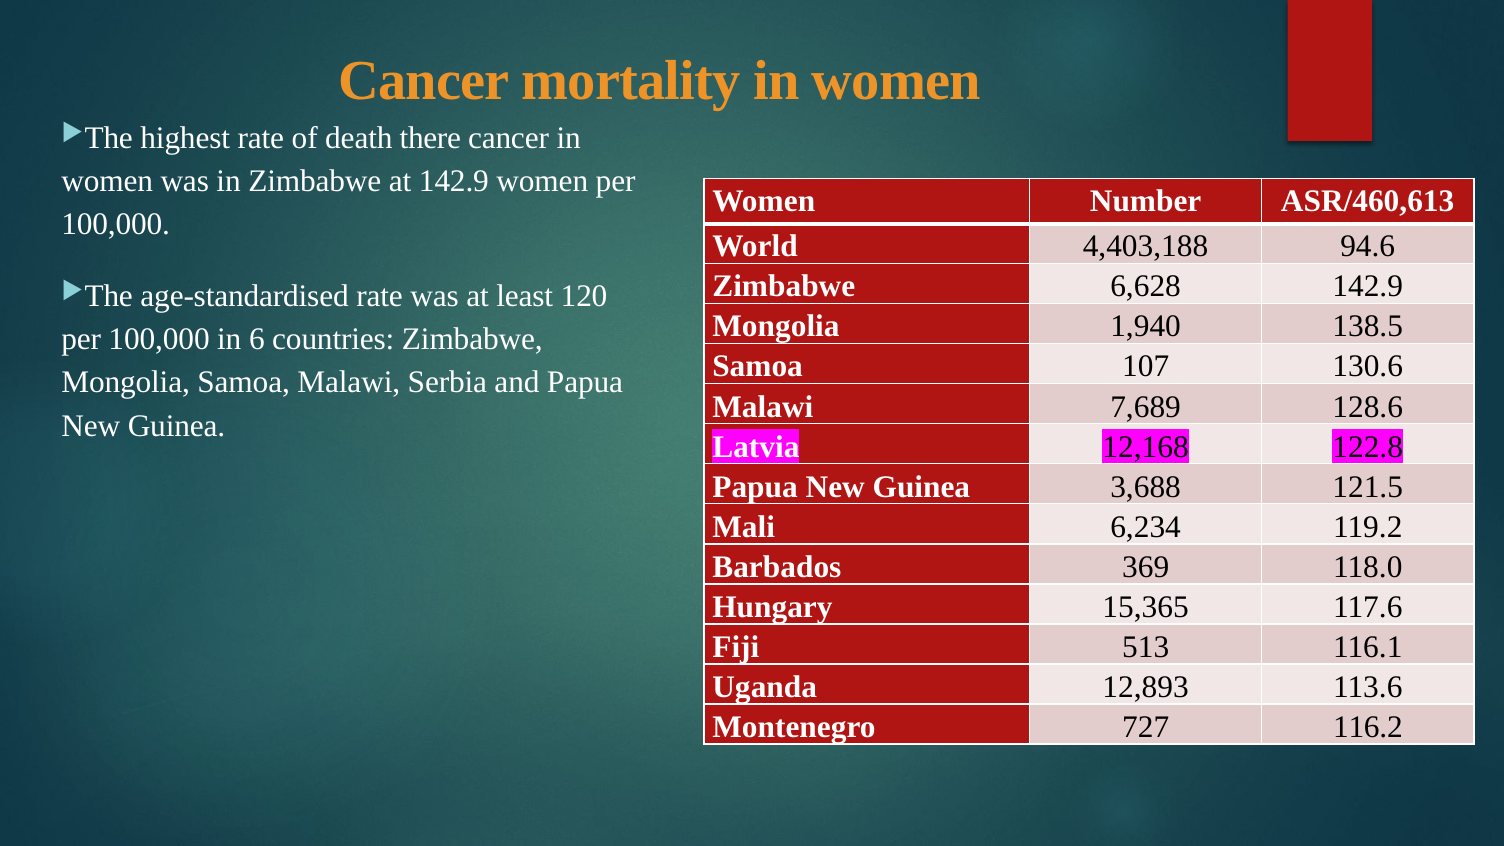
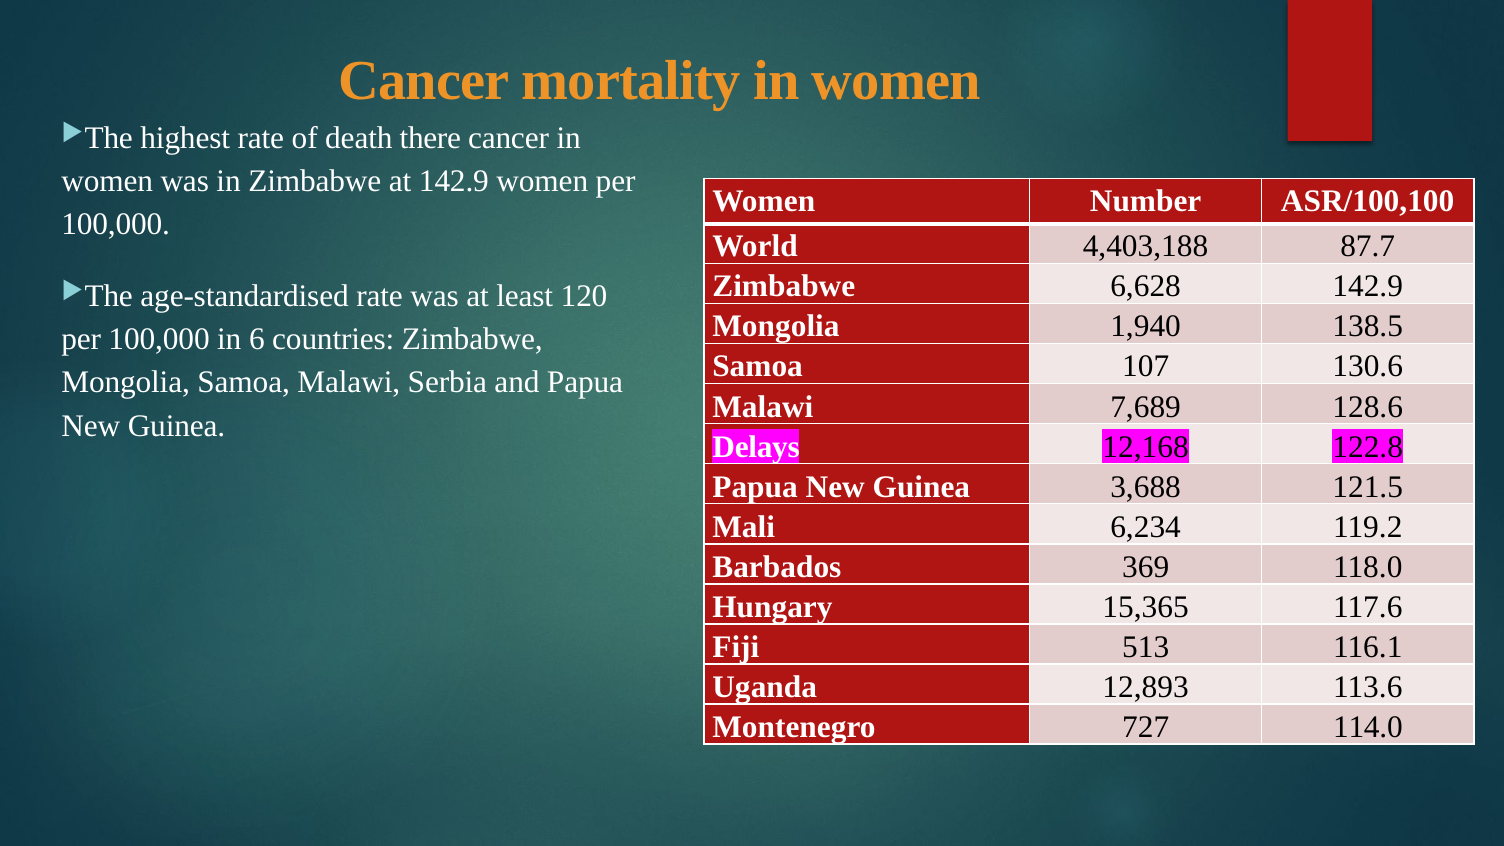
ASR/460,613: ASR/460,613 -> ASR/100,100
94.6: 94.6 -> 87.7
Latvia: Latvia -> Delays
116.2: 116.2 -> 114.0
